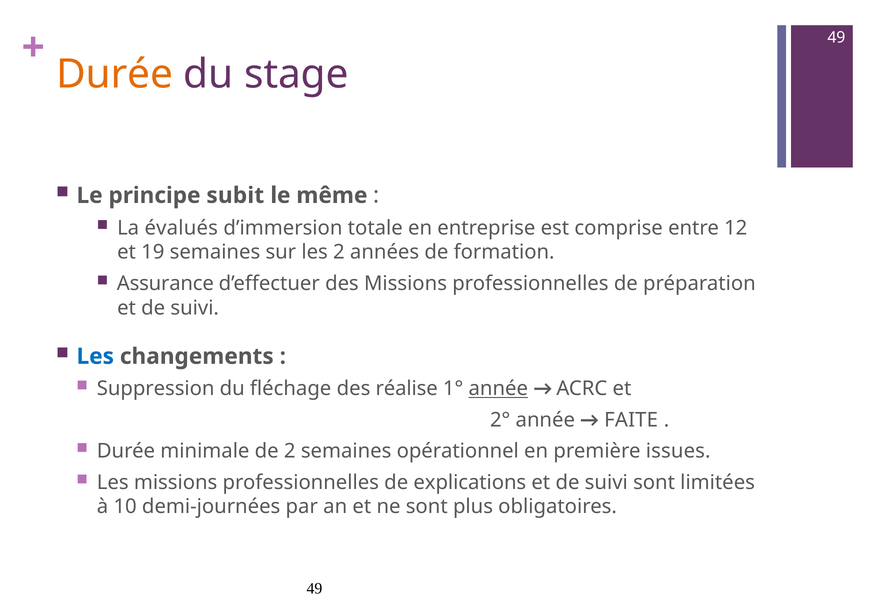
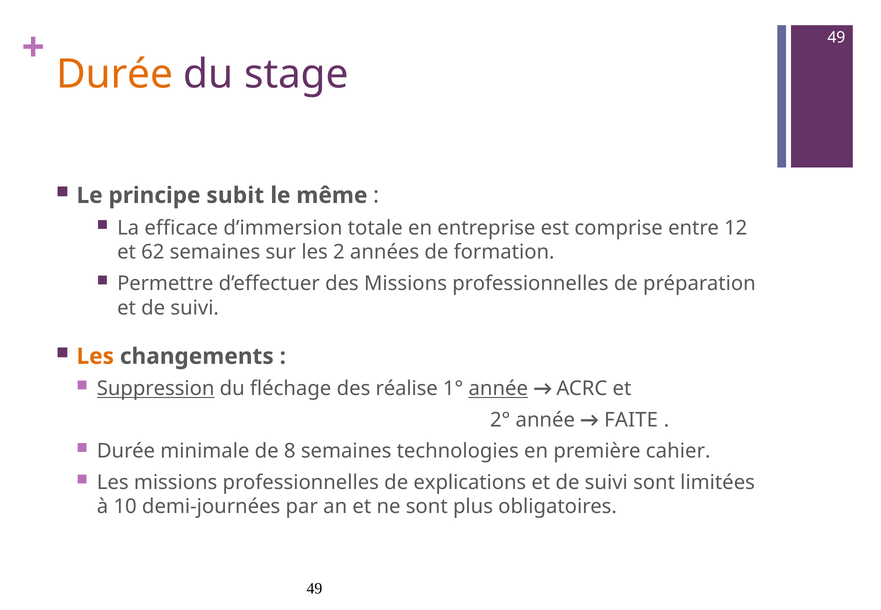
évalués: évalués -> efficace
19: 19 -> 62
Assurance: Assurance -> Permettre
Les at (95, 356) colour: blue -> orange
Suppression underline: none -> present
de 2: 2 -> 8
opérationnel: opérationnel -> technologies
issues: issues -> cahier
